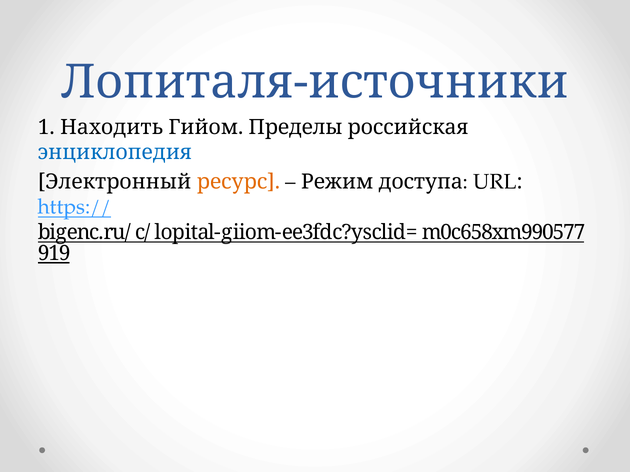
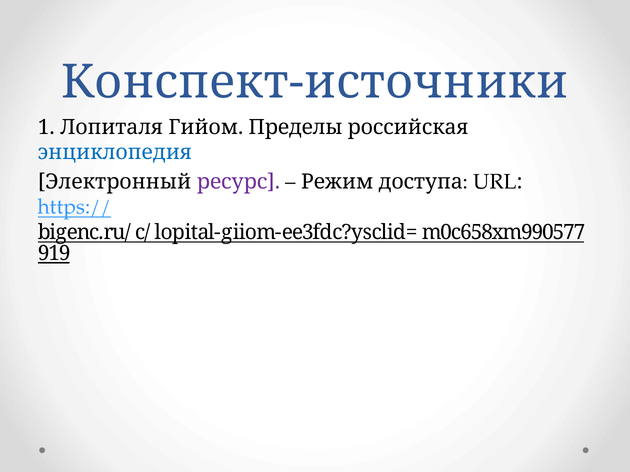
Лопиталя-источники: Лопиталя-источники -> Конспект-источники
Находить: Находить -> Лопиталя
ресурс colour: orange -> purple
